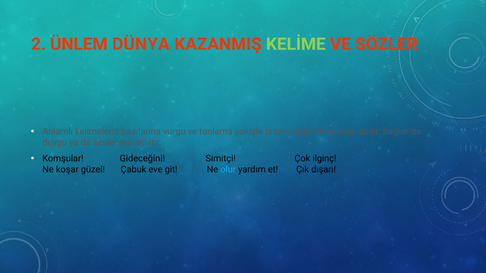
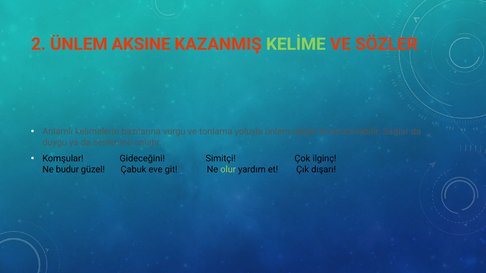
DÜNYA: DÜNYA -> AKSINE
koşar: koşar -> budur
olur colour: light blue -> light green
